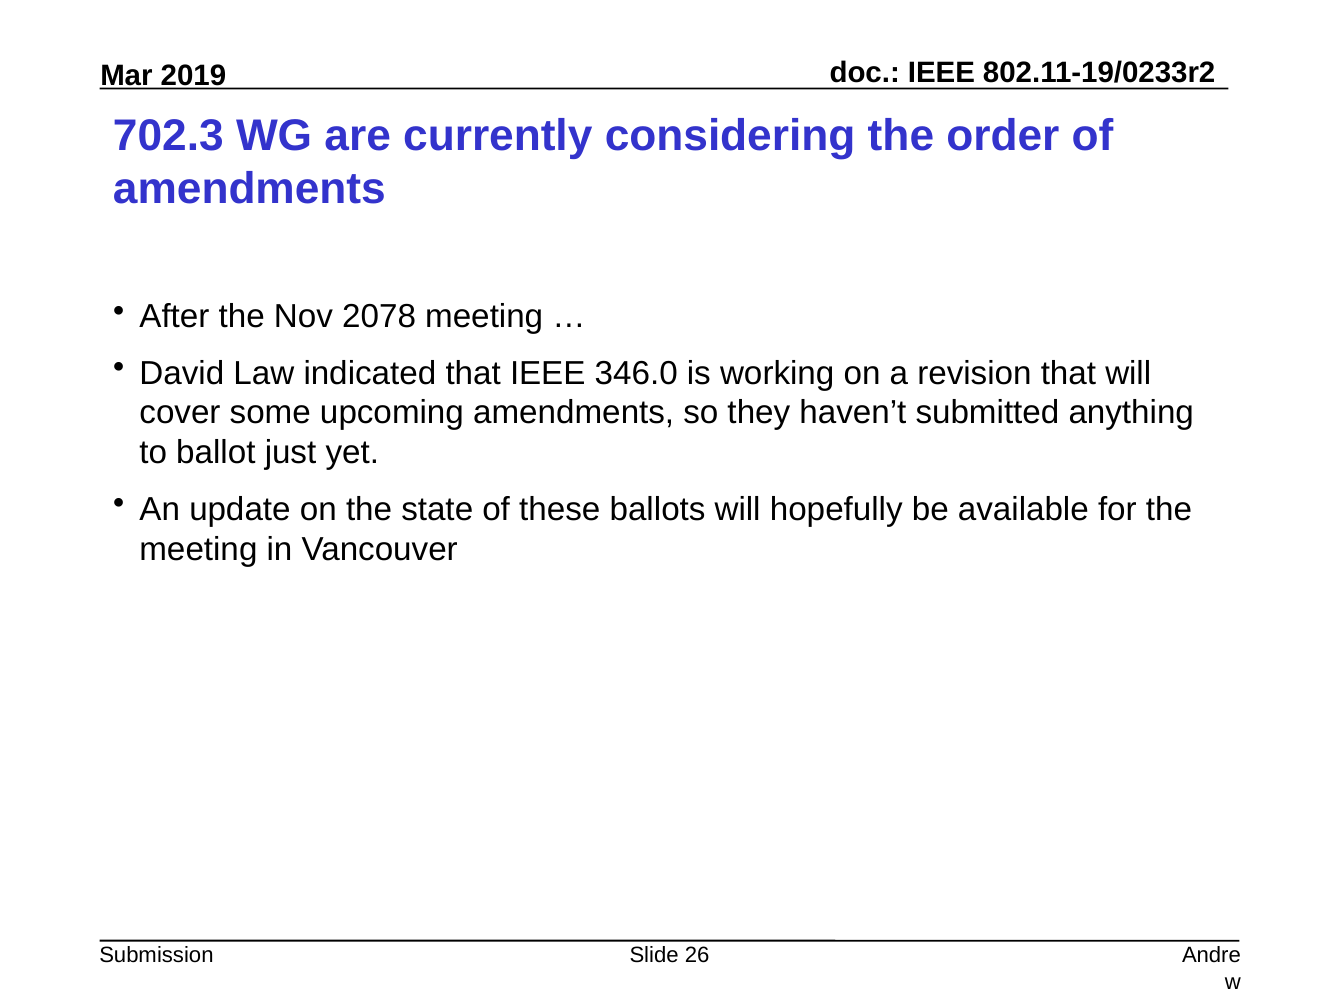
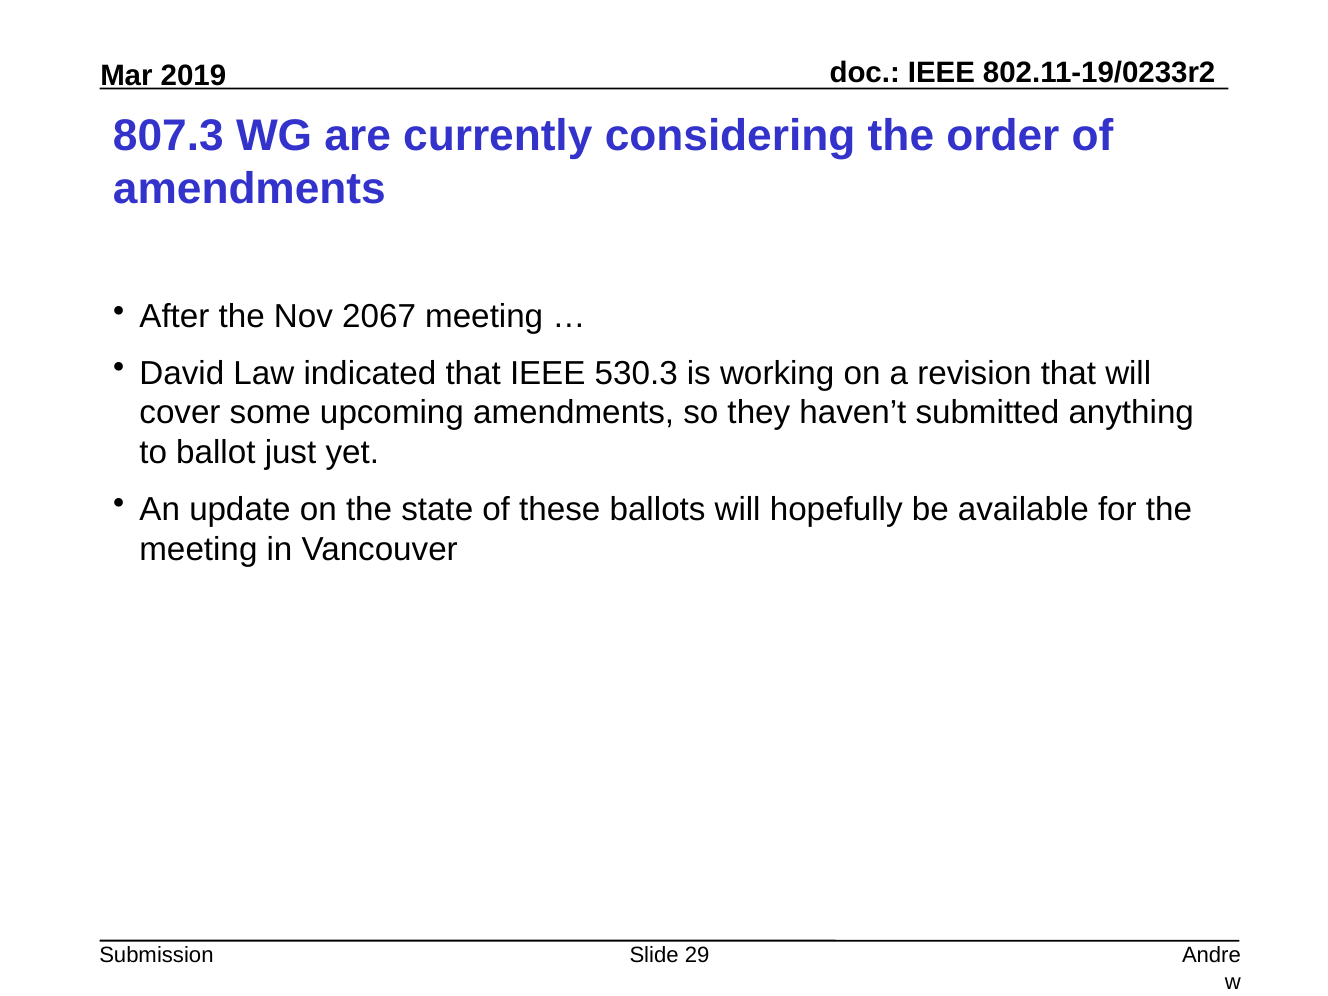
702.3: 702.3 -> 807.3
2078: 2078 -> 2067
346.0: 346.0 -> 530.3
26: 26 -> 29
